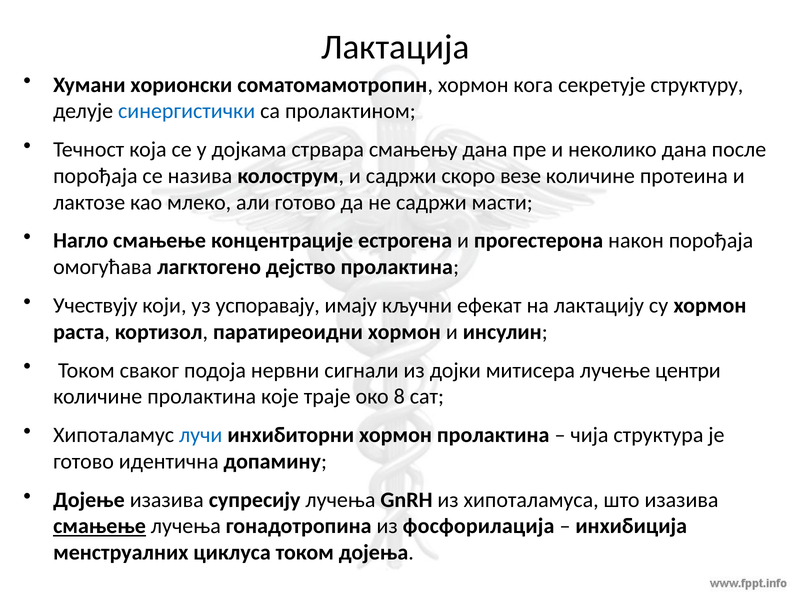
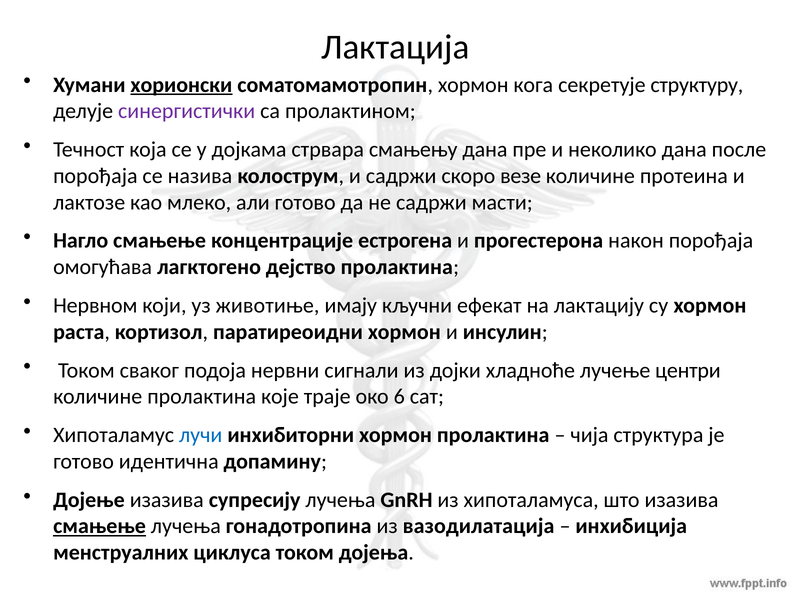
хорионски underline: none -> present
синергистички colour: blue -> purple
Учествују: Учествују -> Нервном
успоравају: успоравају -> животиње
митисера: митисера -> хладноће
8: 8 -> 6
фосфорилација: фосфорилација -> вазодилатација
